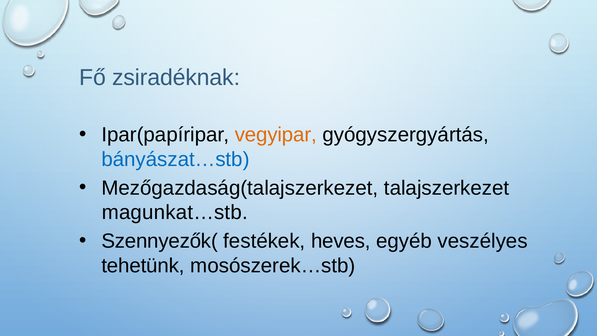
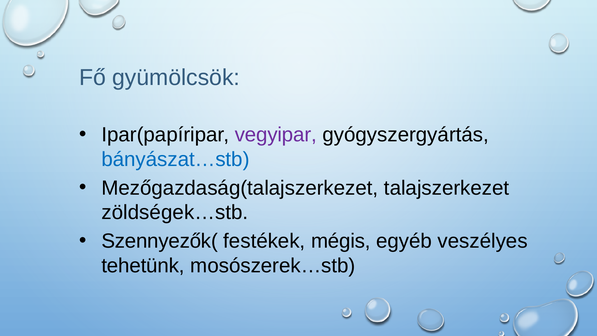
zsiradéknak: zsiradéknak -> gyümölcsök
vegyipar colour: orange -> purple
magunkat…stb: magunkat…stb -> zöldségek…stb
heves: heves -> mégis
